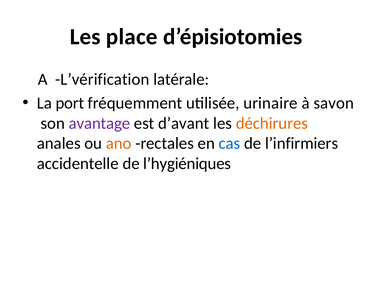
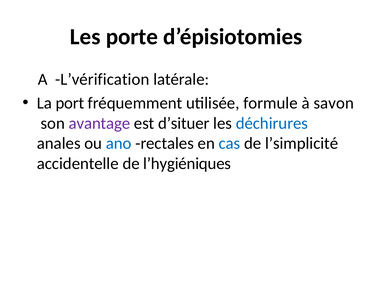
place: place -> porte
urinaire: urinaire -> formule
d’avant: d’avant -> d’situer
déchirures colour: orange -> blue
ano colour: orange -> blue
l’infirmiers: l’infirmiers -> l’simplicité
